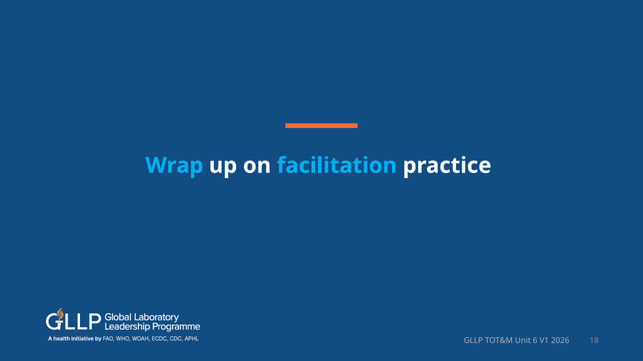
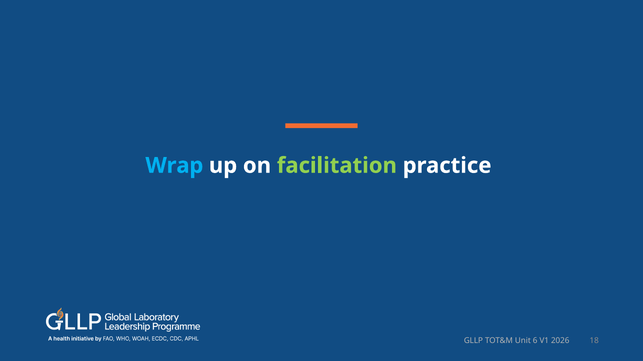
facilitation colour: light blue -> light green
